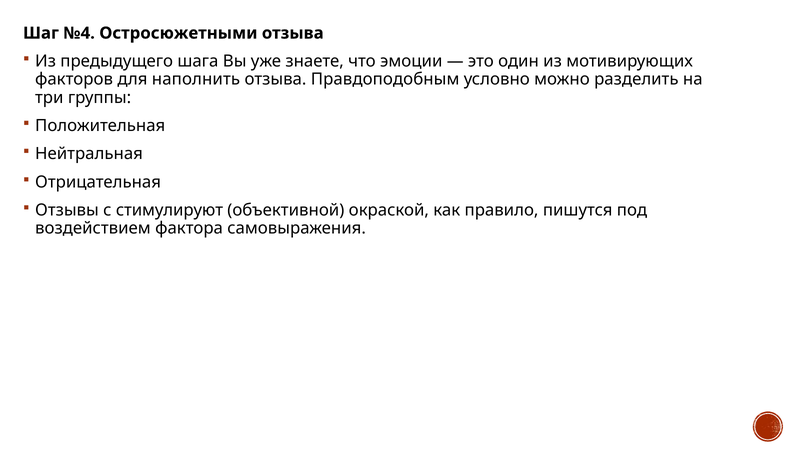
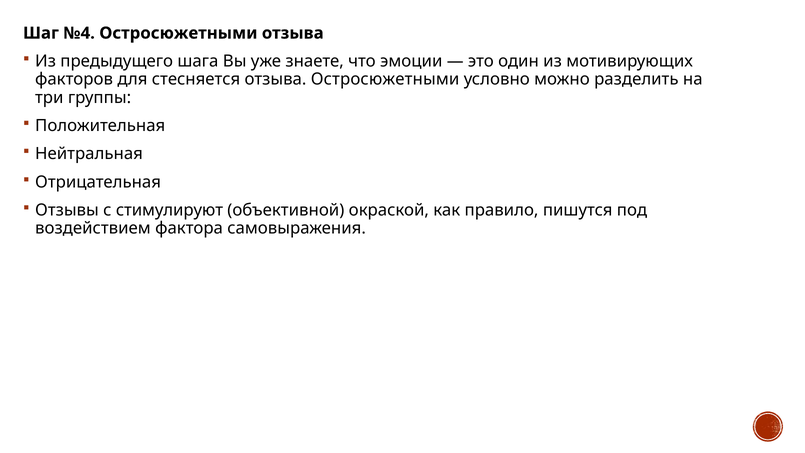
наполнить: наполнить -> стесняется
отзыва Правдоподобным: Правдоподобным -> Остросюжетными
